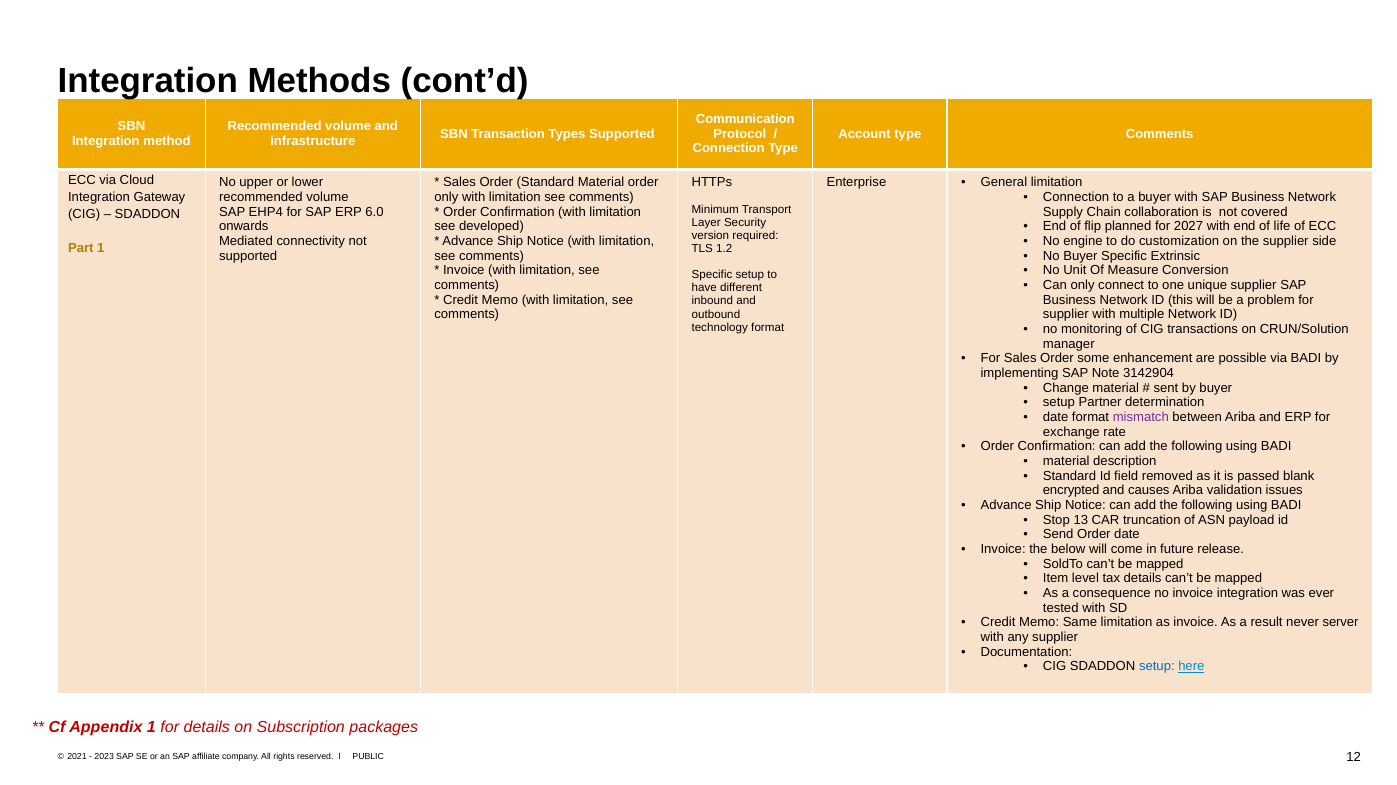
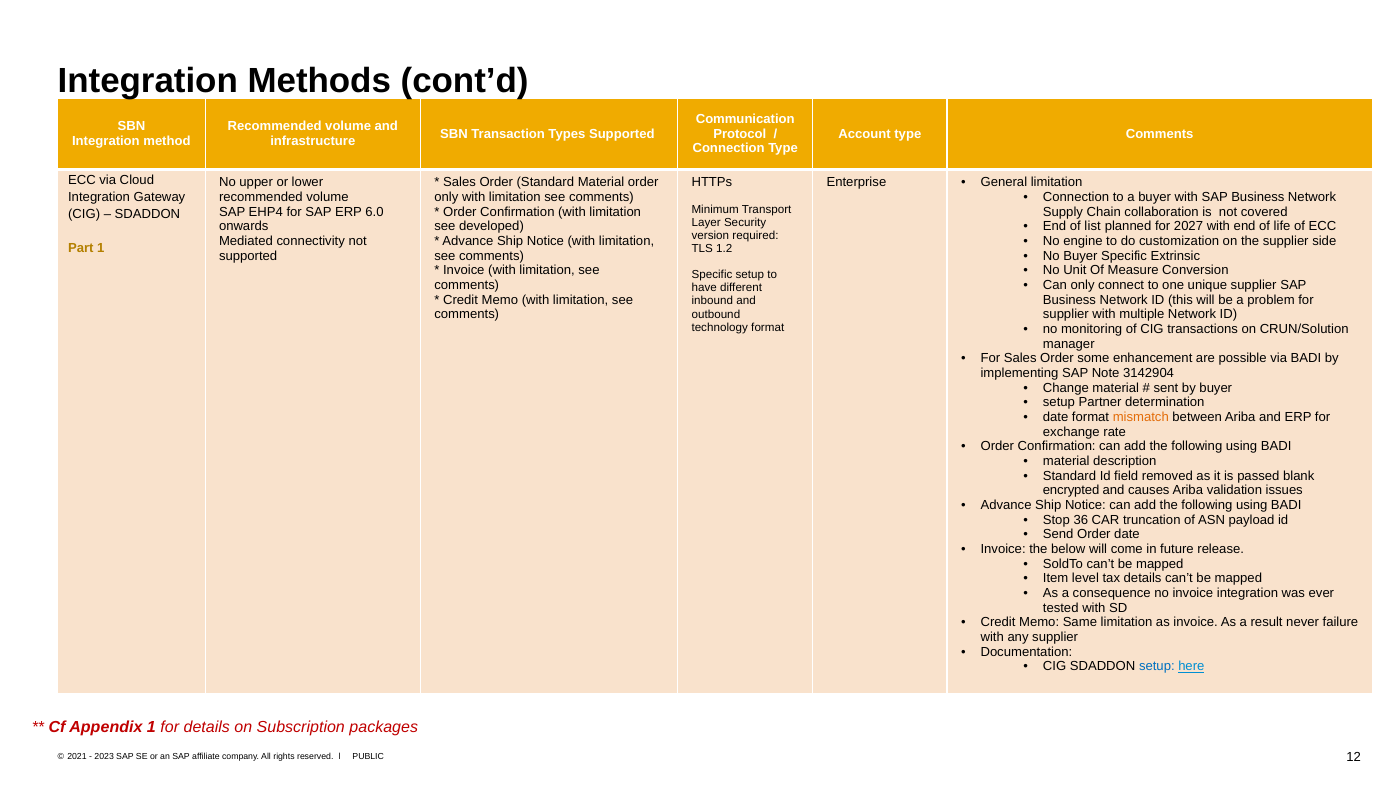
flip: flip -> list
mismatch colour: purple -> orange
13: 13 -> 36
server: server -> failure
